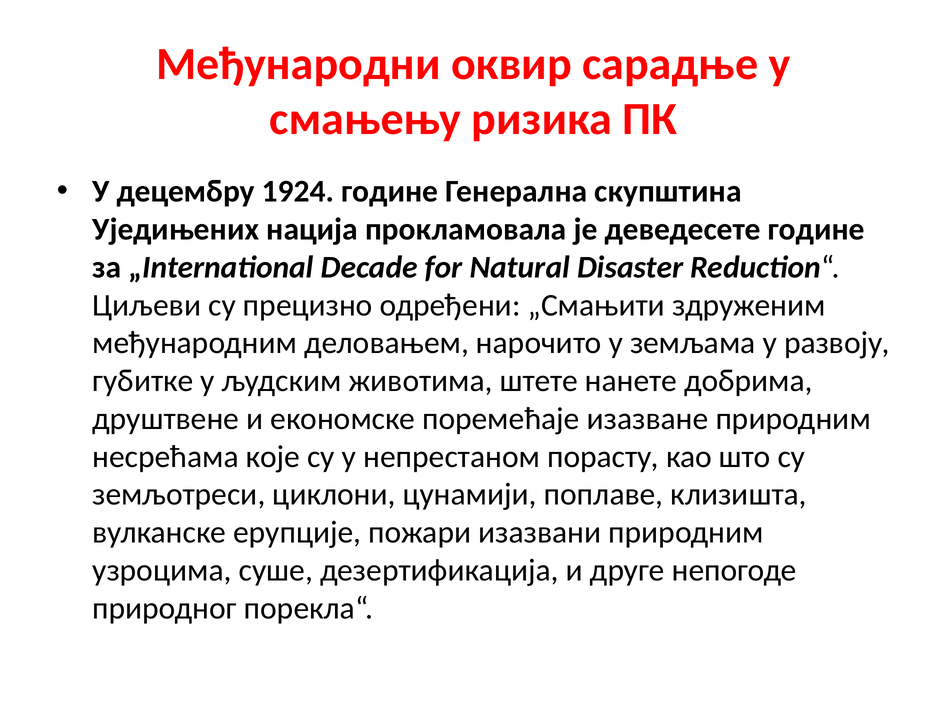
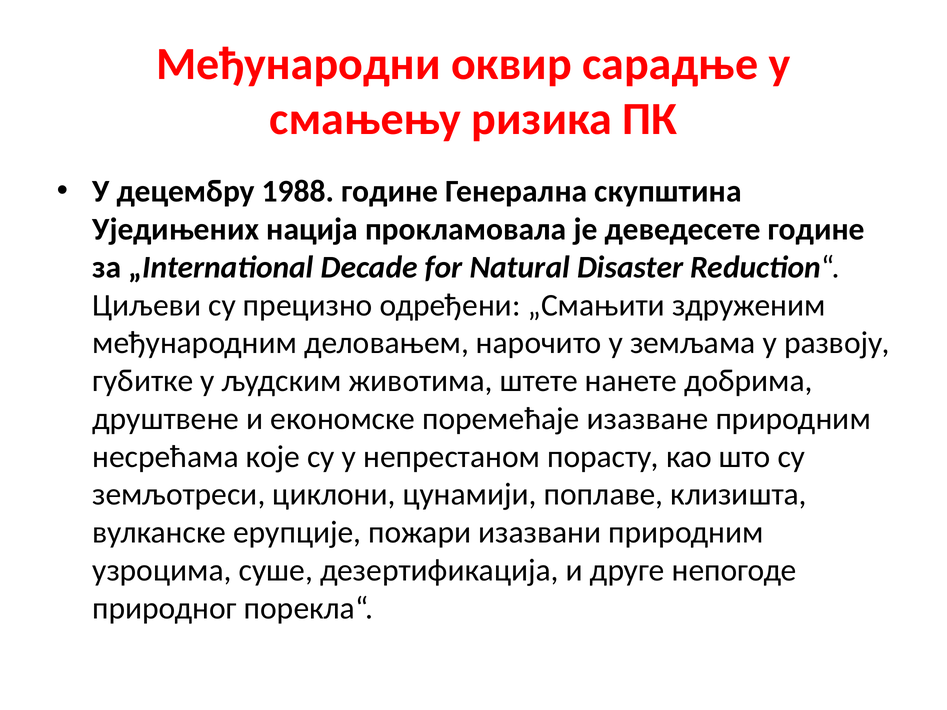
1924: 1924 -> 1988
